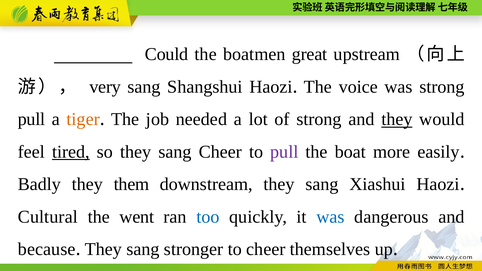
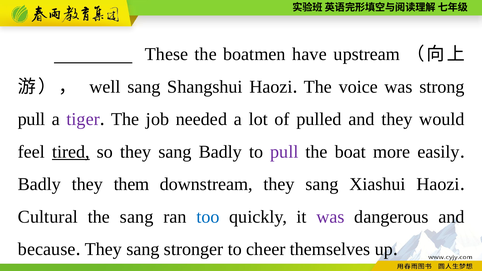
Could: Could -> These
great: great -> have
very: very -> well
tiger colour: orange -> purple
of strong: strong -> pulled
they at (397, 119) underline: present -> none
sang Cheer: Cheer -> Badly
the went: went -> sang
was at (330, 217) colour: blue -> purple
